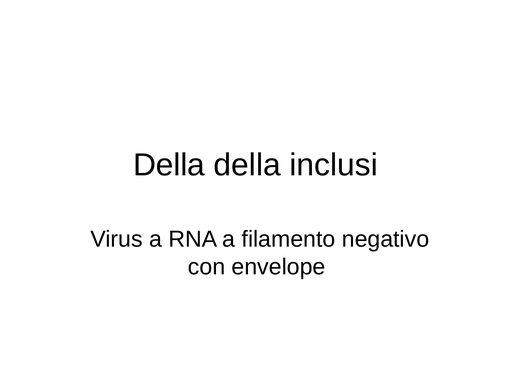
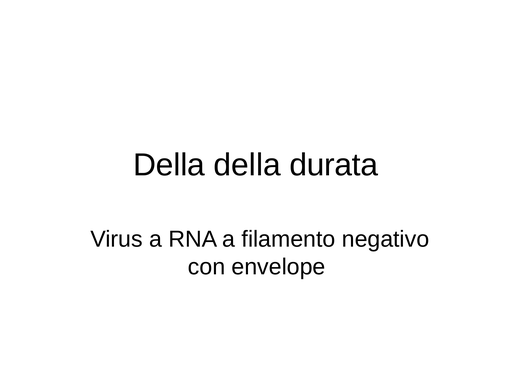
inclusi: inclusi -> durata
